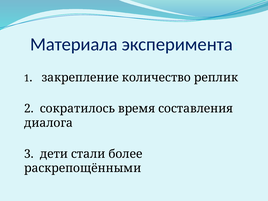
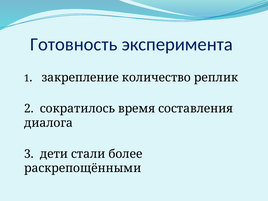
Материала: Материала -> Готовность
